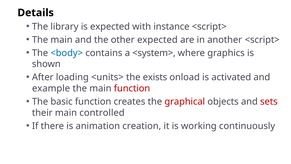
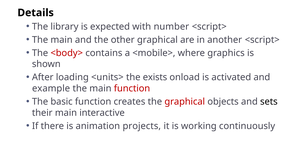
instance: instance -> number
other expected: expected -> graphical
<body> colour: blue -> red
<system>: <system> -> <mobile>
sets colour: red -> black
controlled: controlled -> interactive
creation: creation -> projects
